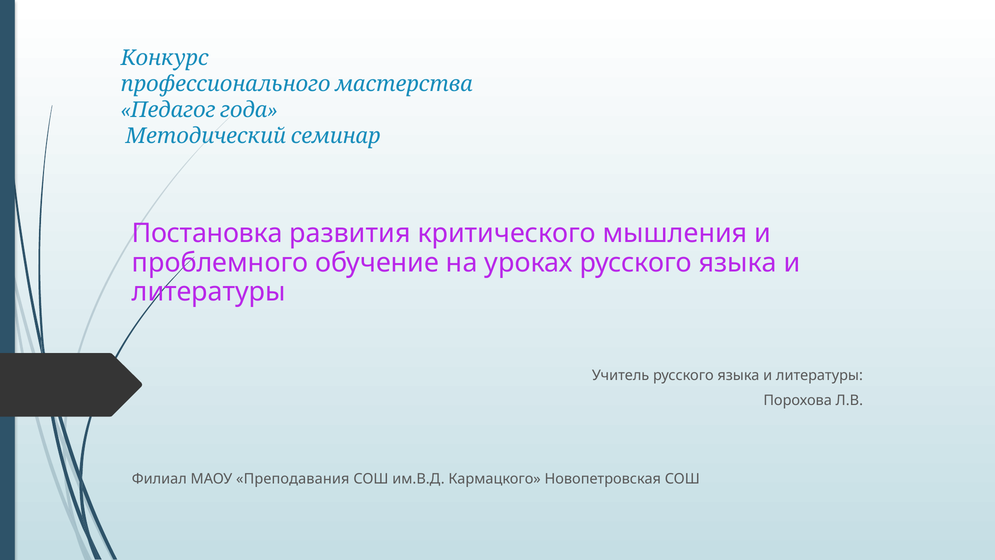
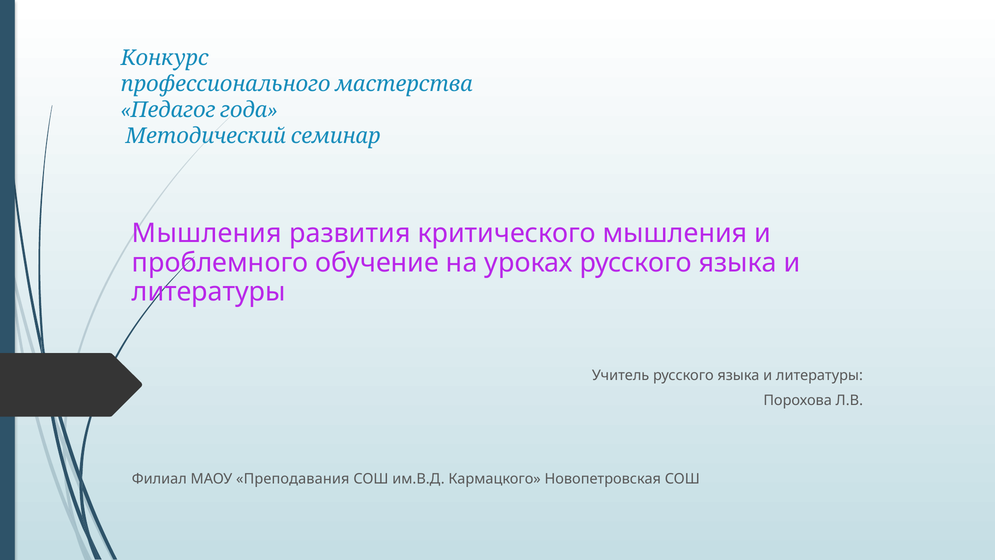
Постановка at (207, 233): Постановка -> Мышления
